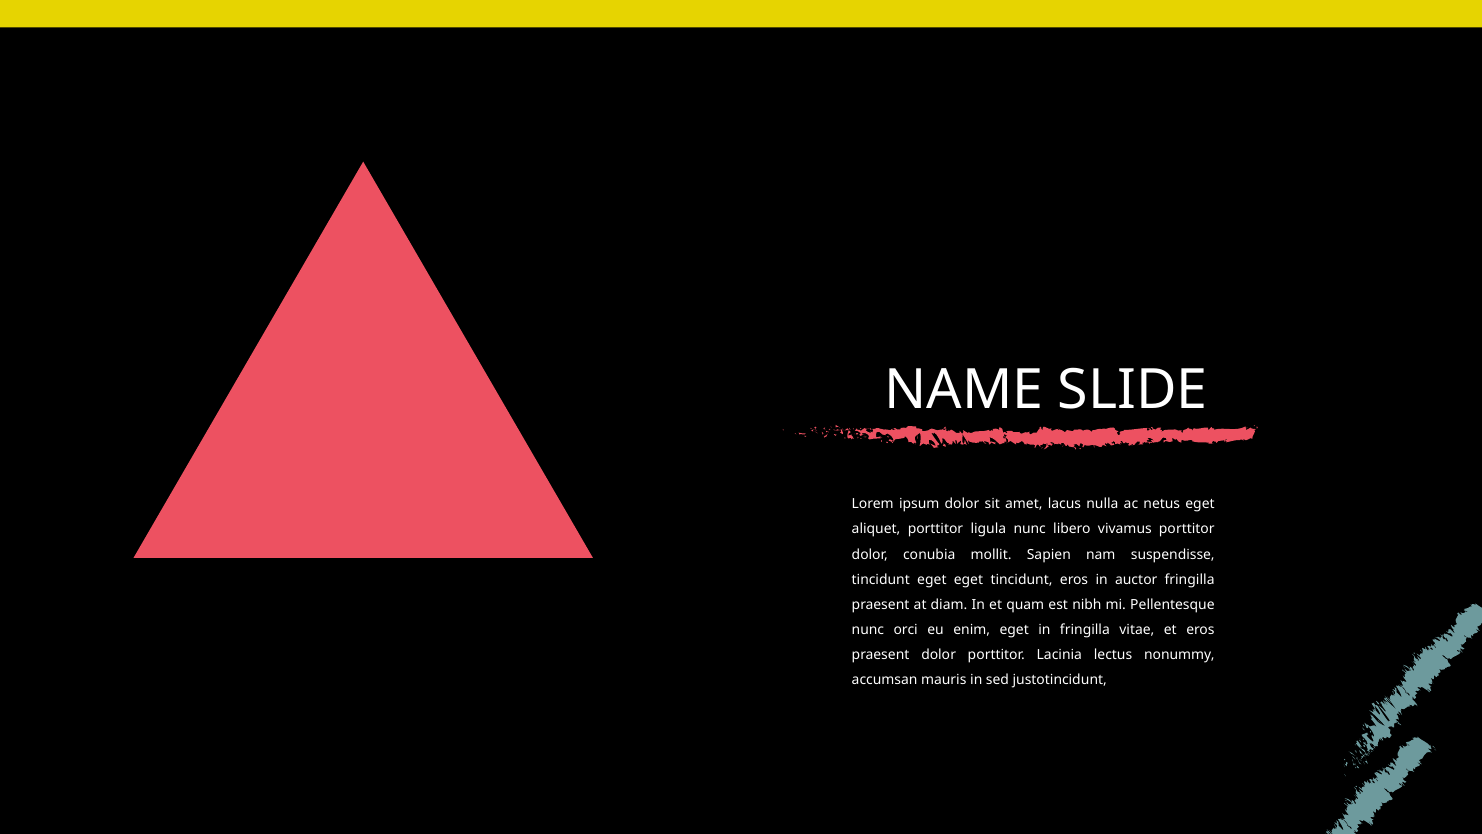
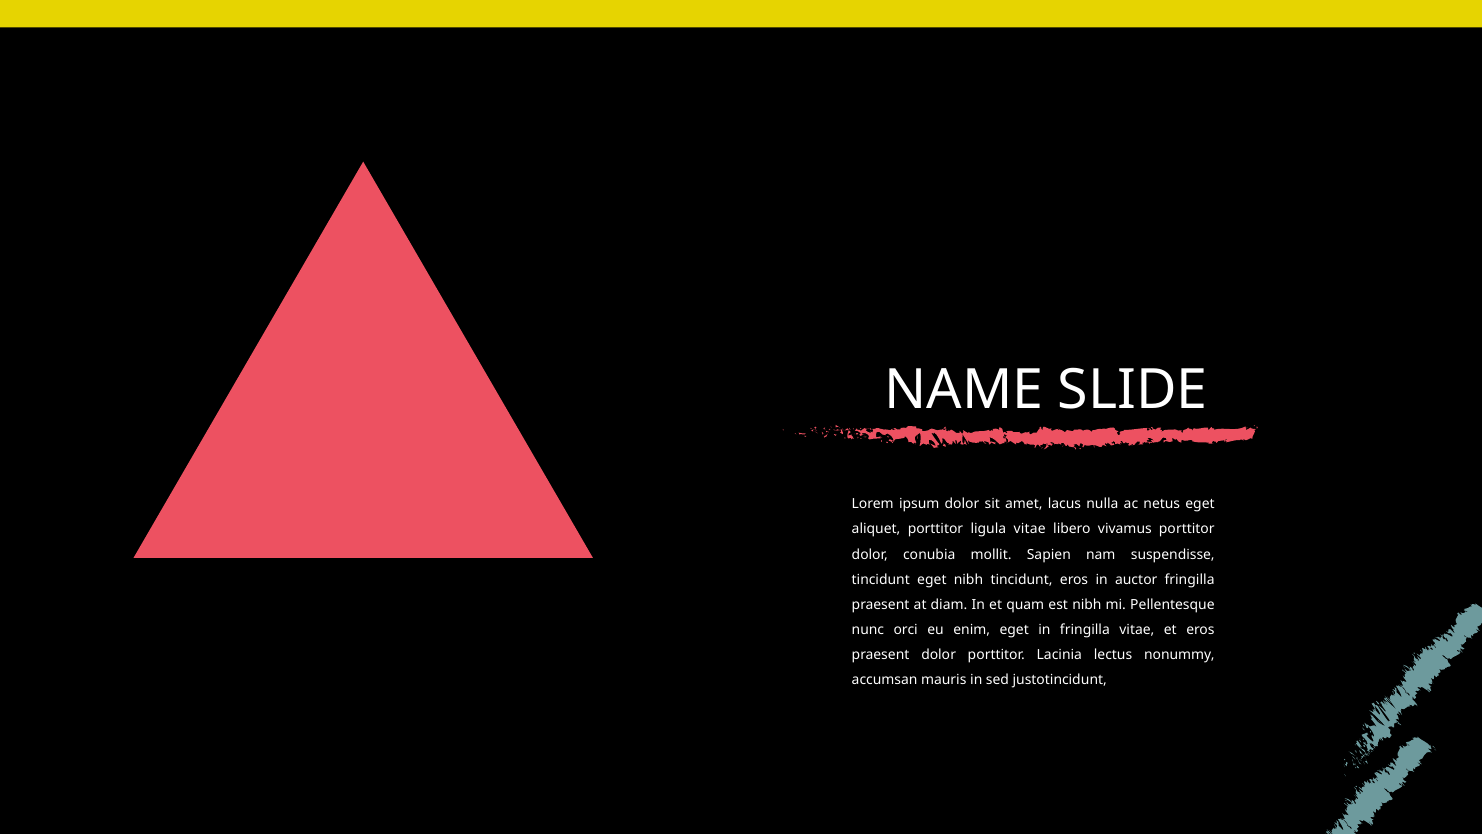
ligula nunc: nunc -> vitae
eget eget: eget -> nibh
